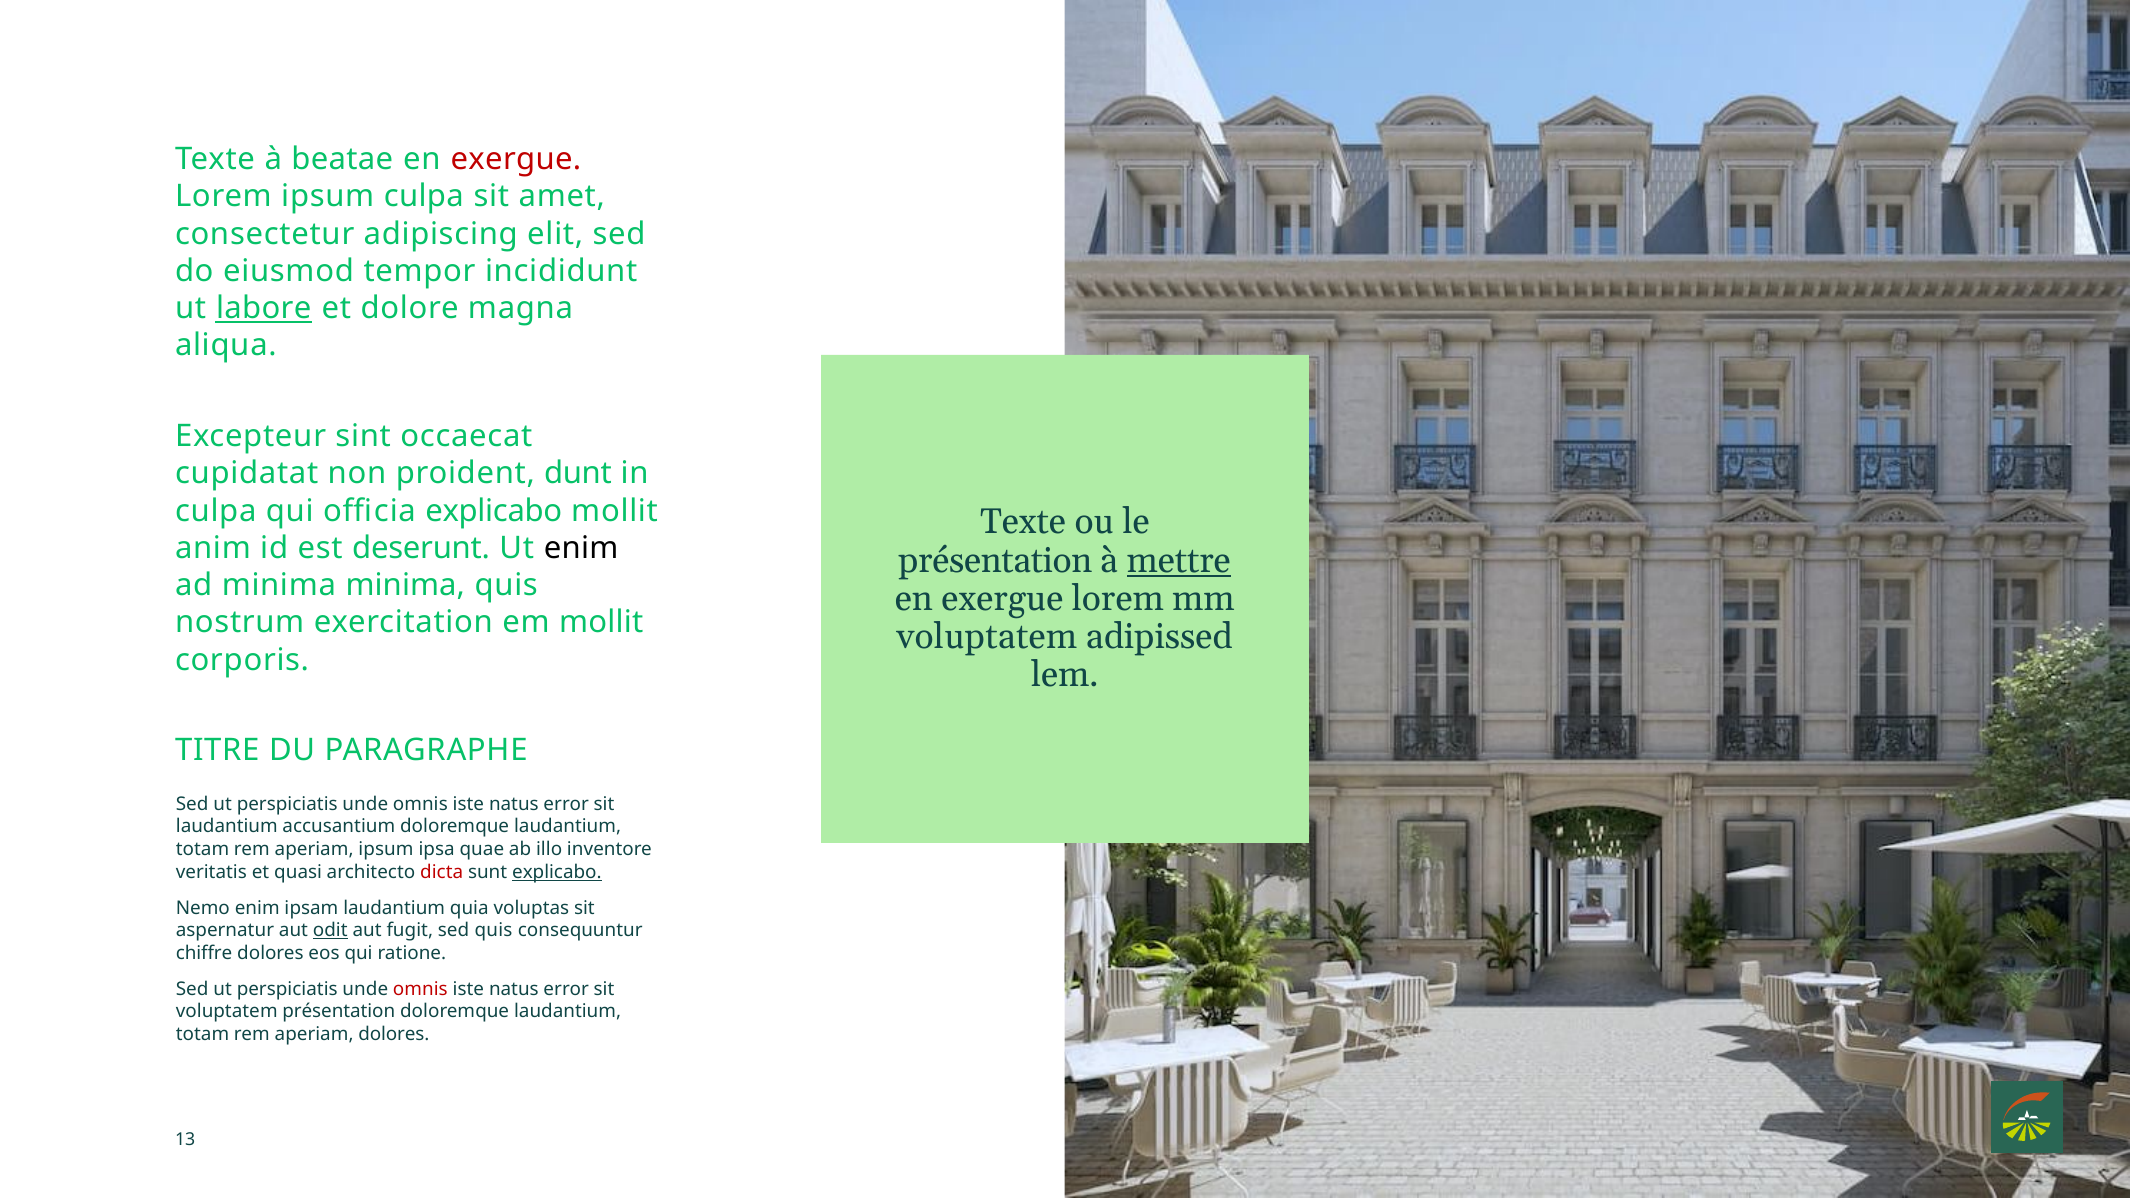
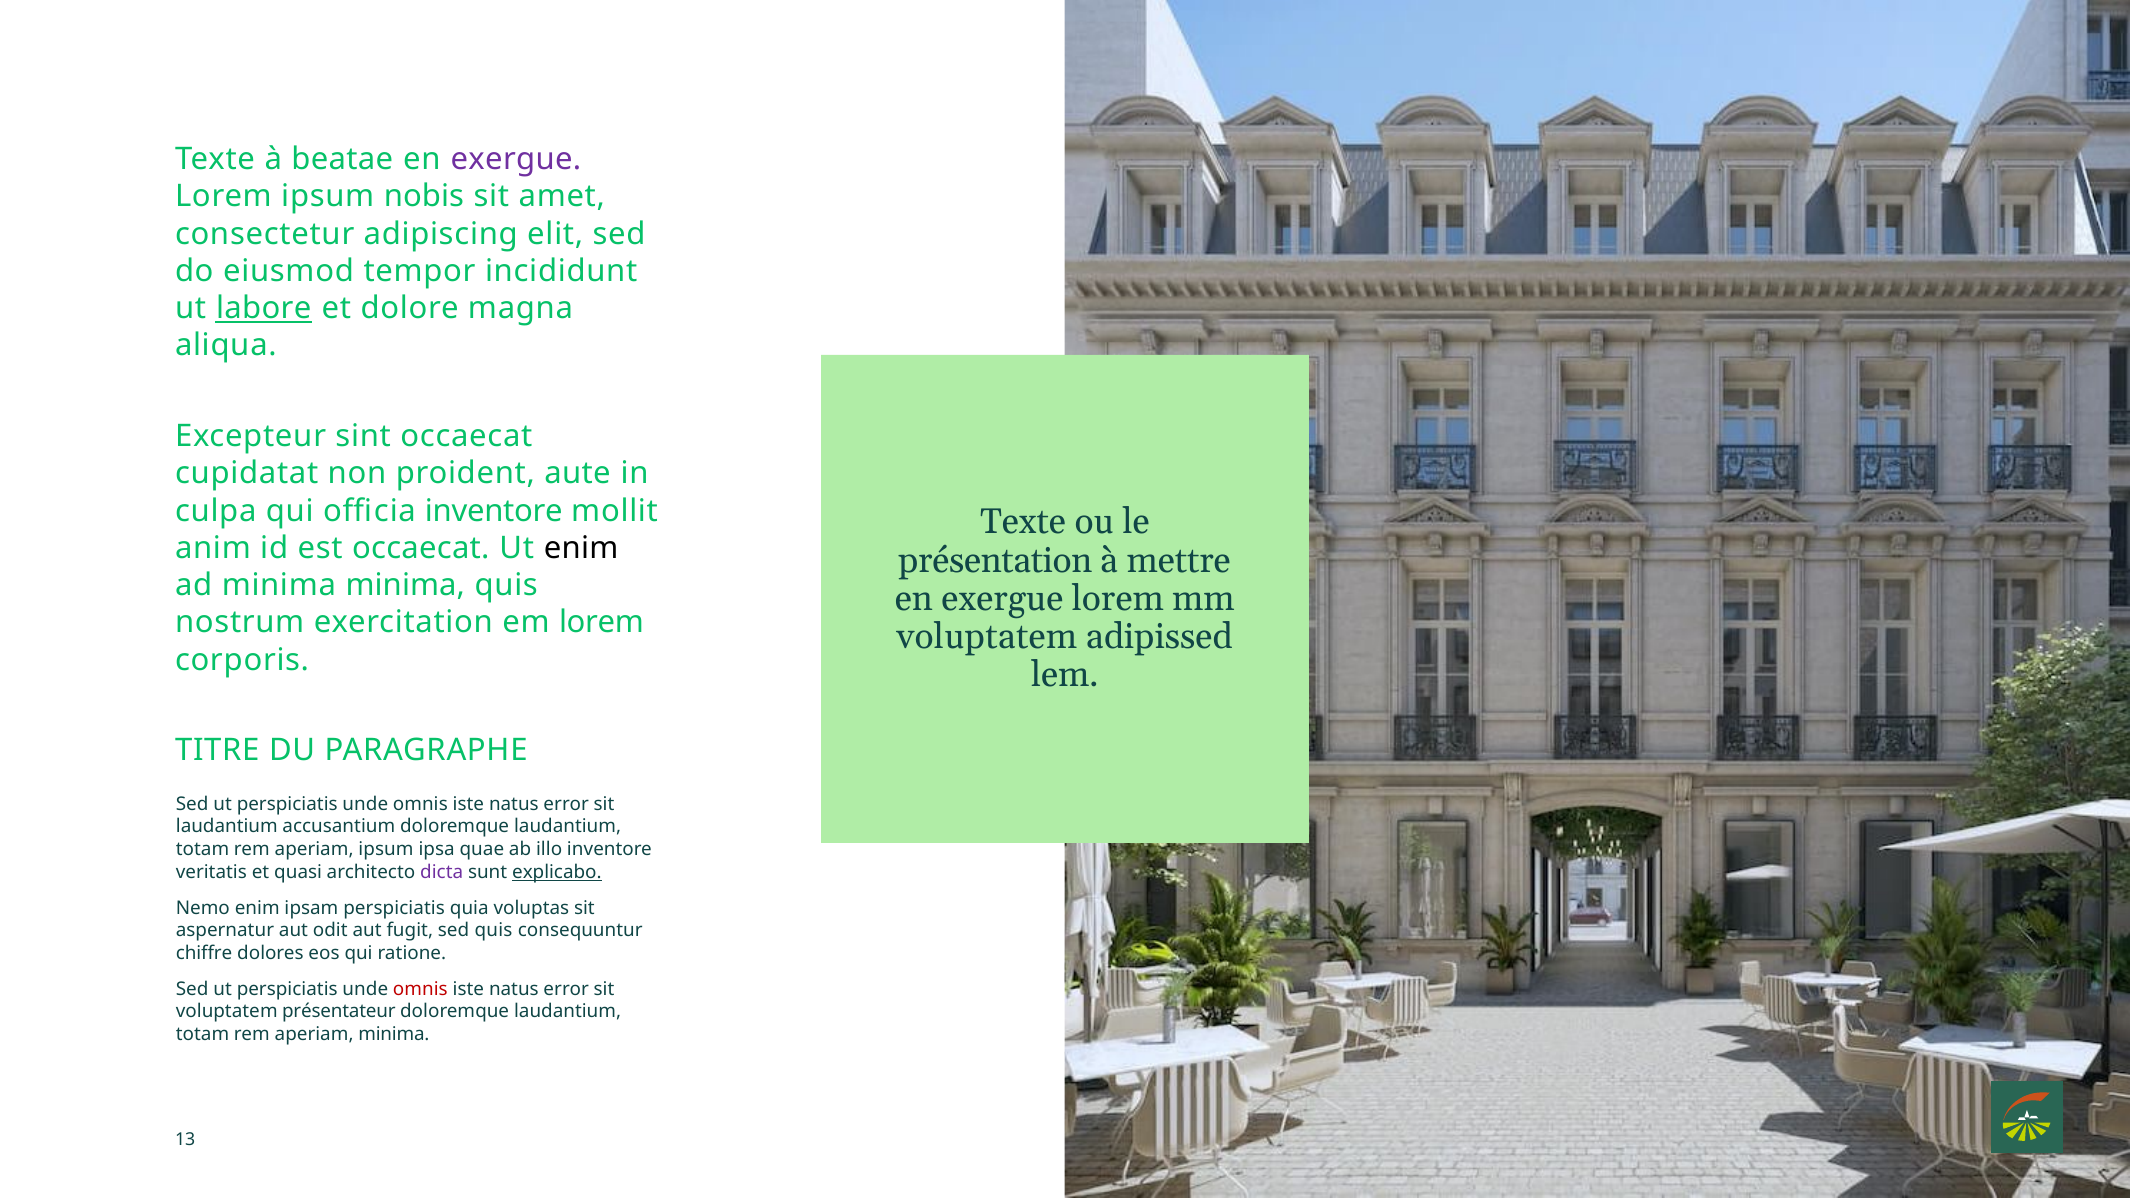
exergue at (516, 159) colour: red -> purple
ipsum culpa: culpa -> nobis
dunt: dunt -> aute
officia explicabo: explicabo -> inventore
est deserunt: deserunt -> occaecat
mettre underline: present -> none
em mollit: mollit -> lorem
dicta colour: red -> purple
ipsam laudantium: laudantium -> perspiciatis
odit underline: present -> none
voluptatem présentation: présentation -> présentateur
aperiam dolores: dolores -> minima
